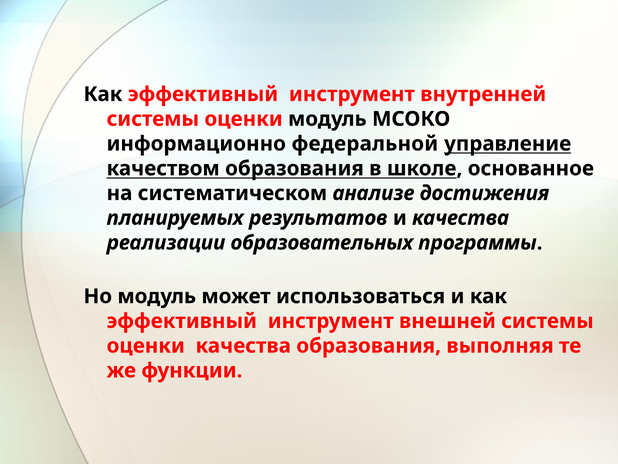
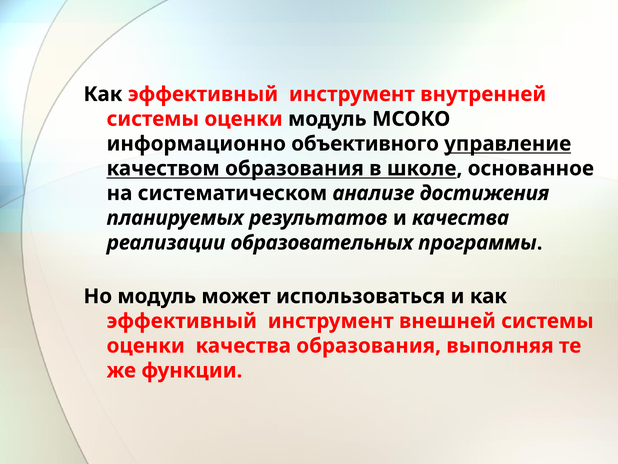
федеральной: федеральной -> объективного
